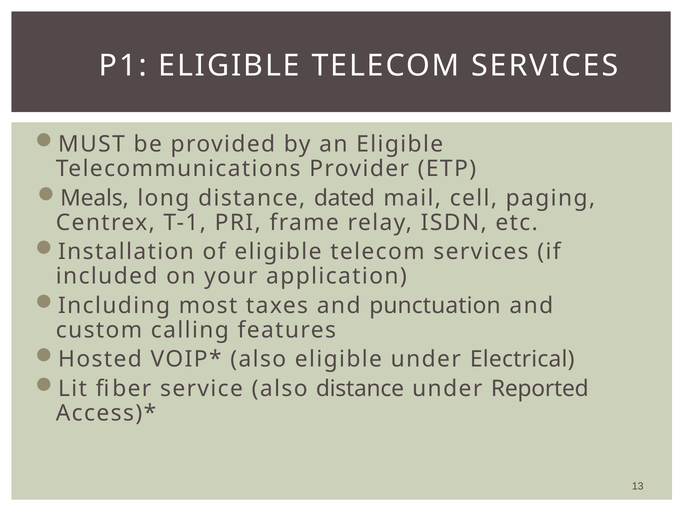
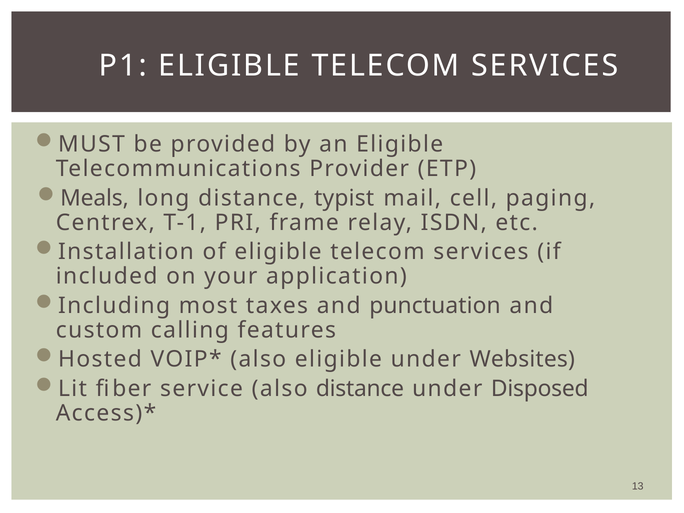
dated: dated -> typist
Electrical: Electrical -> Websites
Reported: Reported -> Disposed
